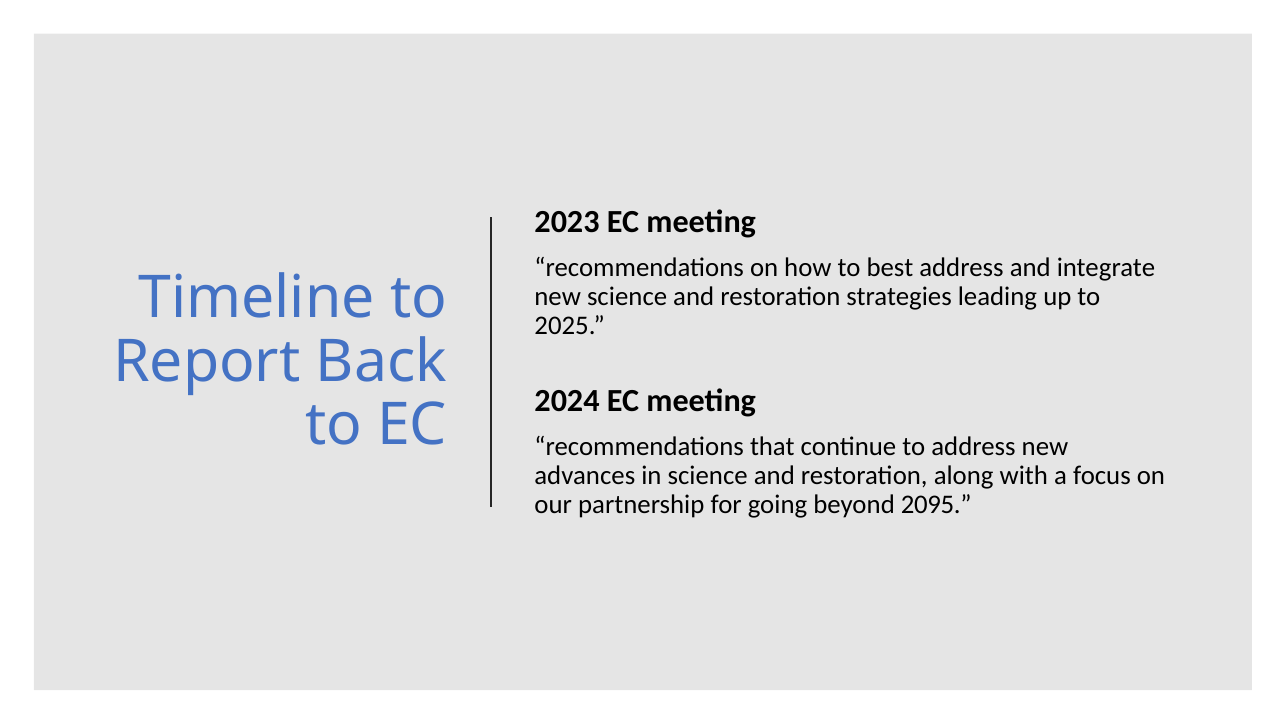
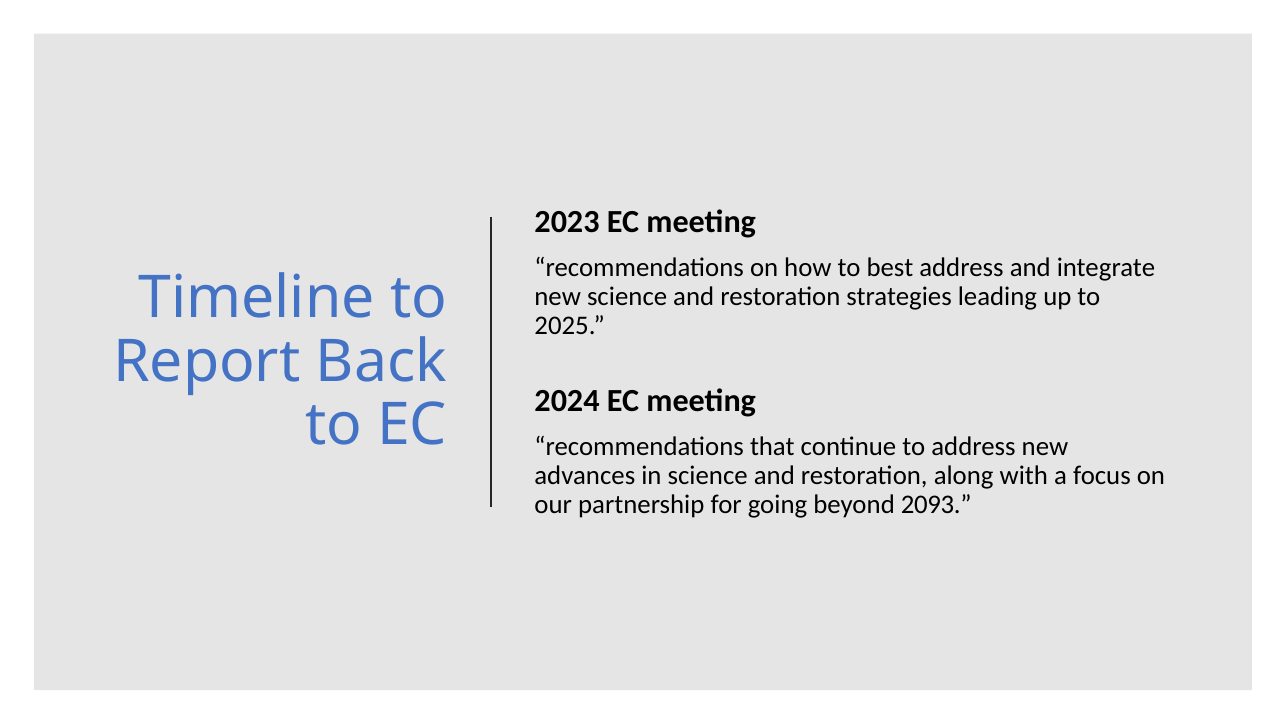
2095: 2095 -> 2093
